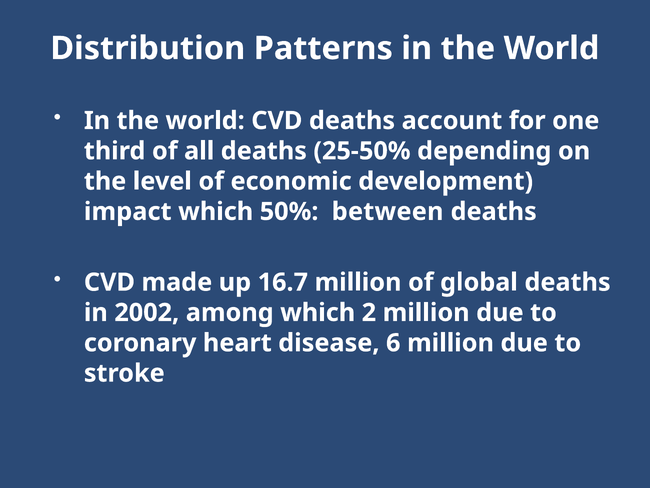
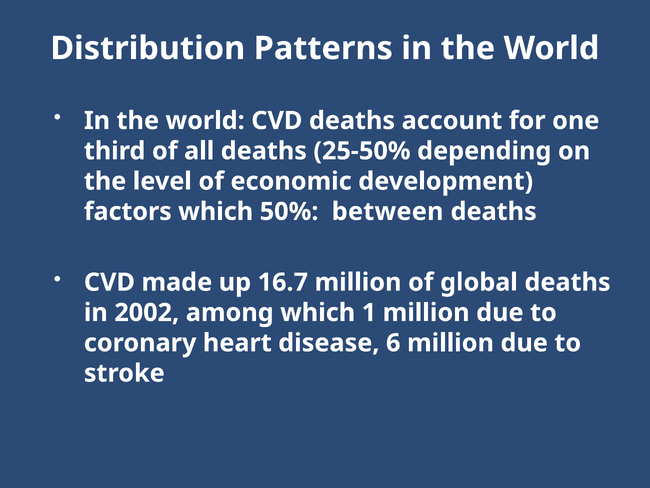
impact: impact -> factors
2: 2 -> 1
